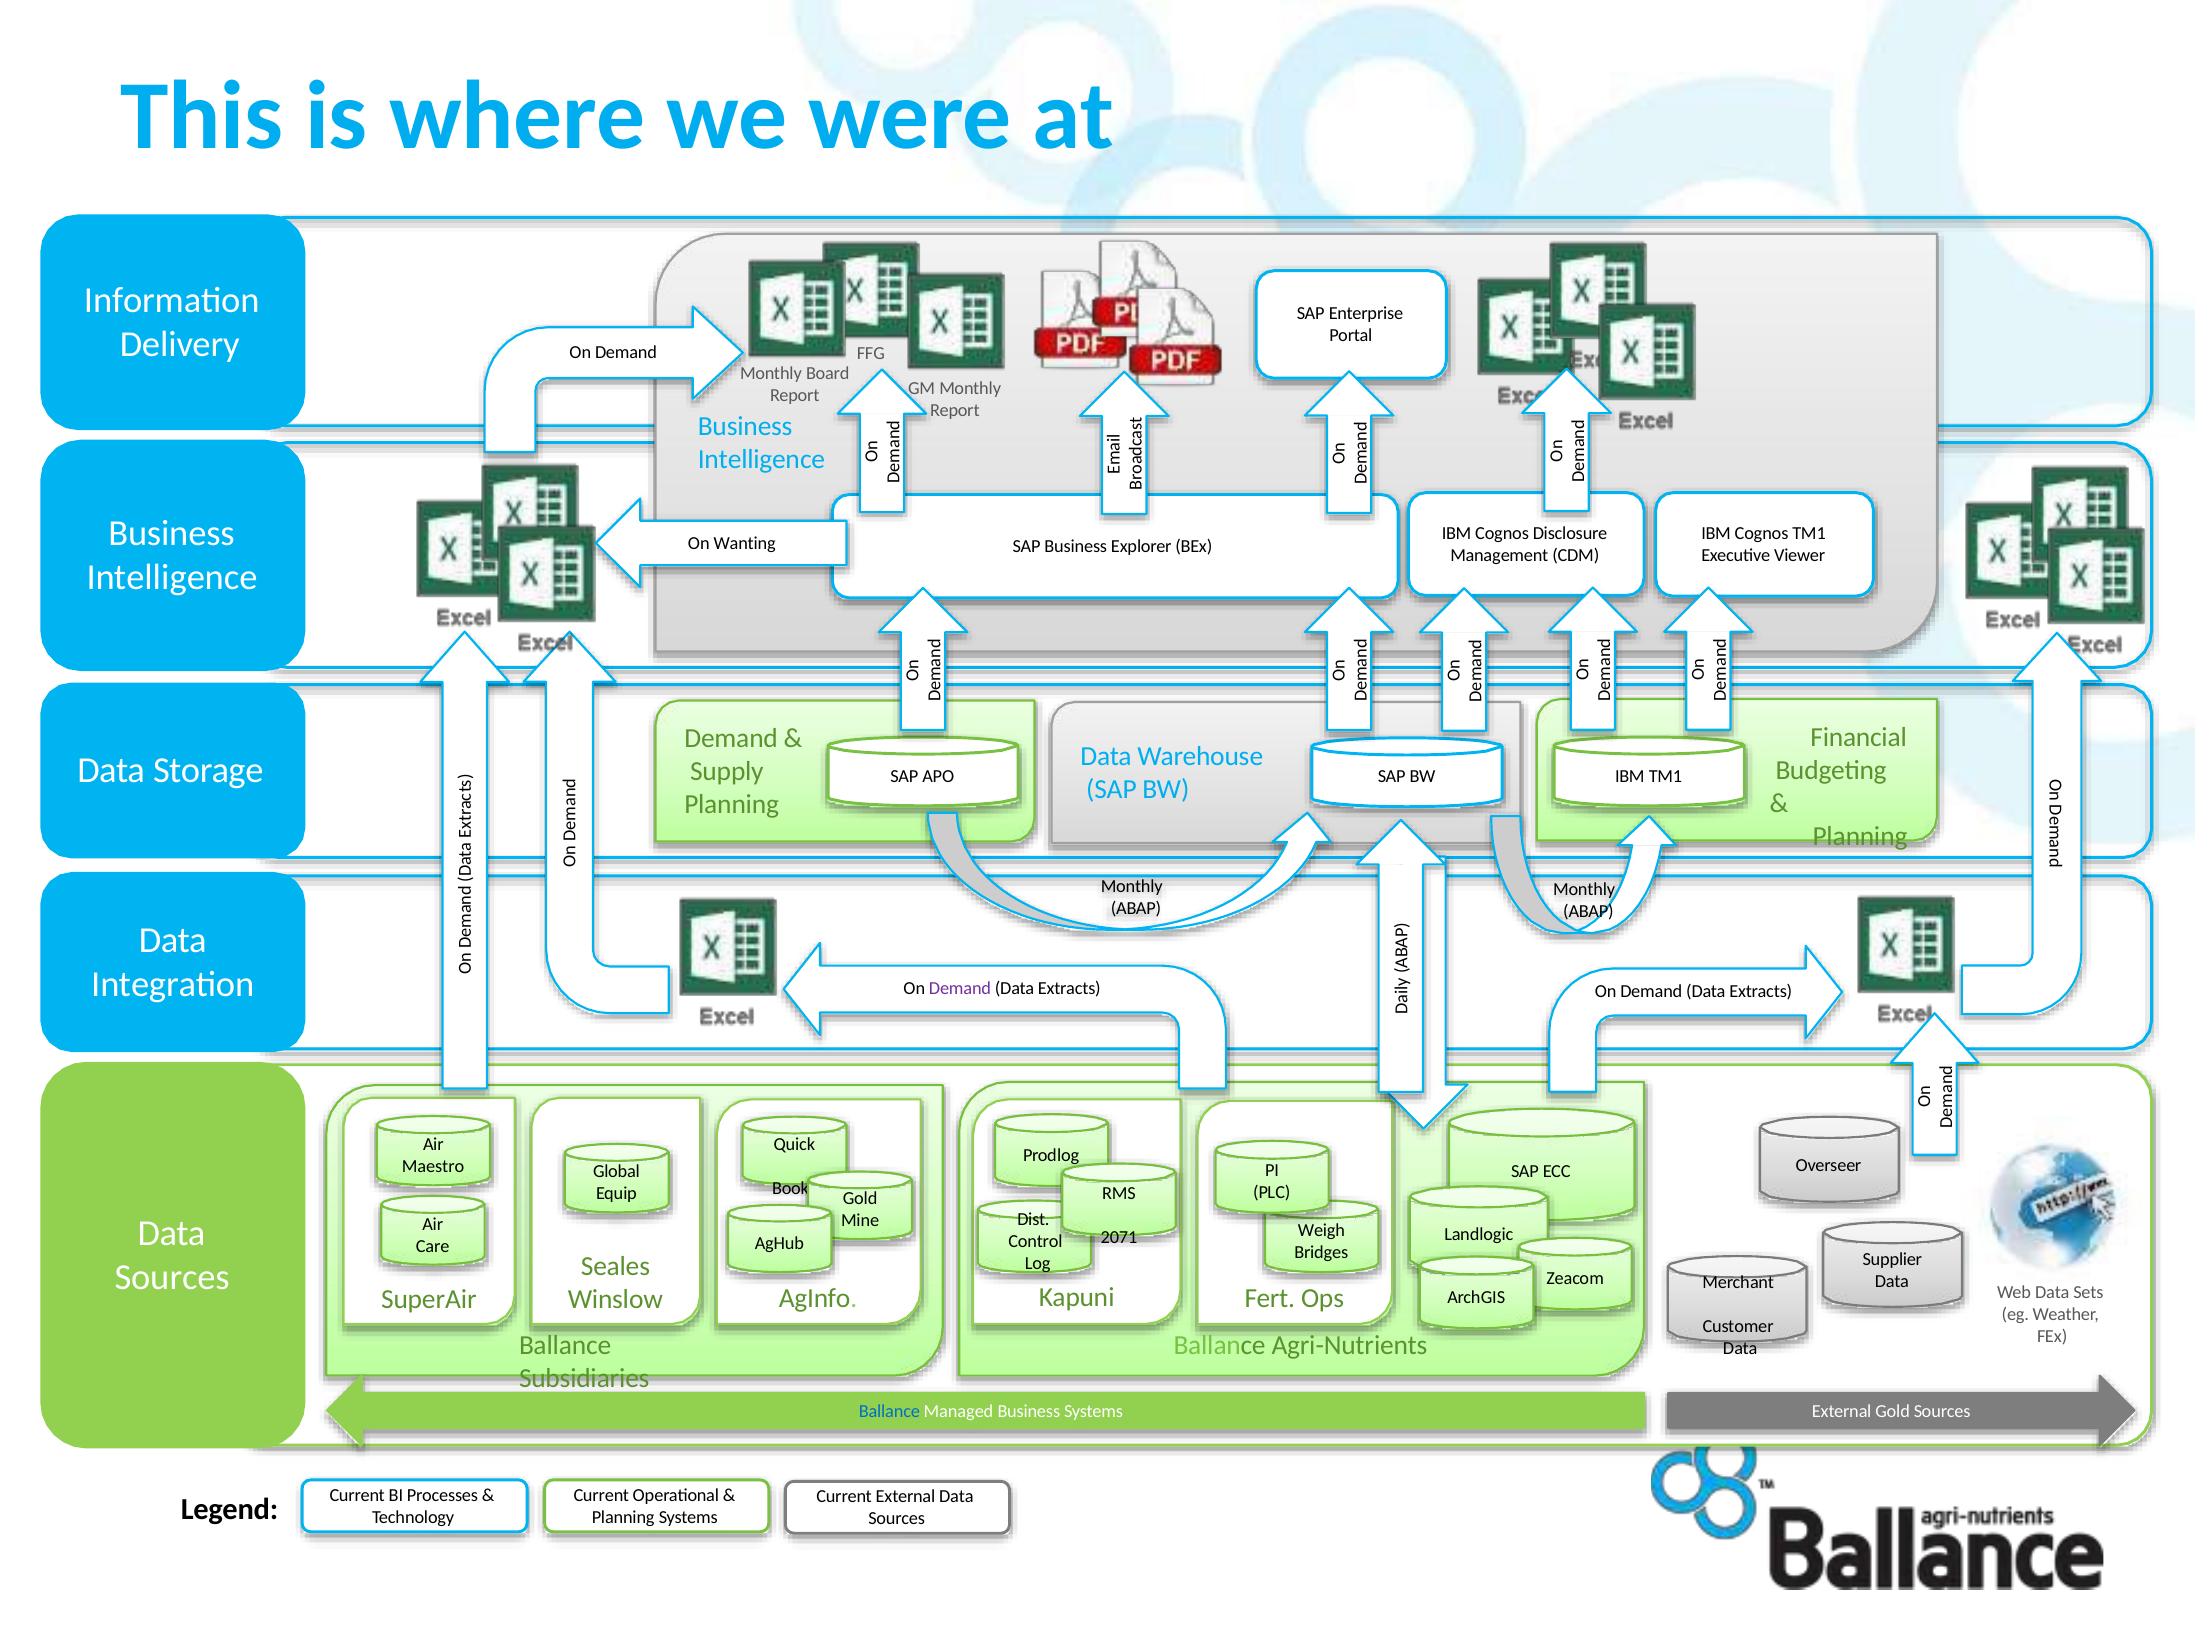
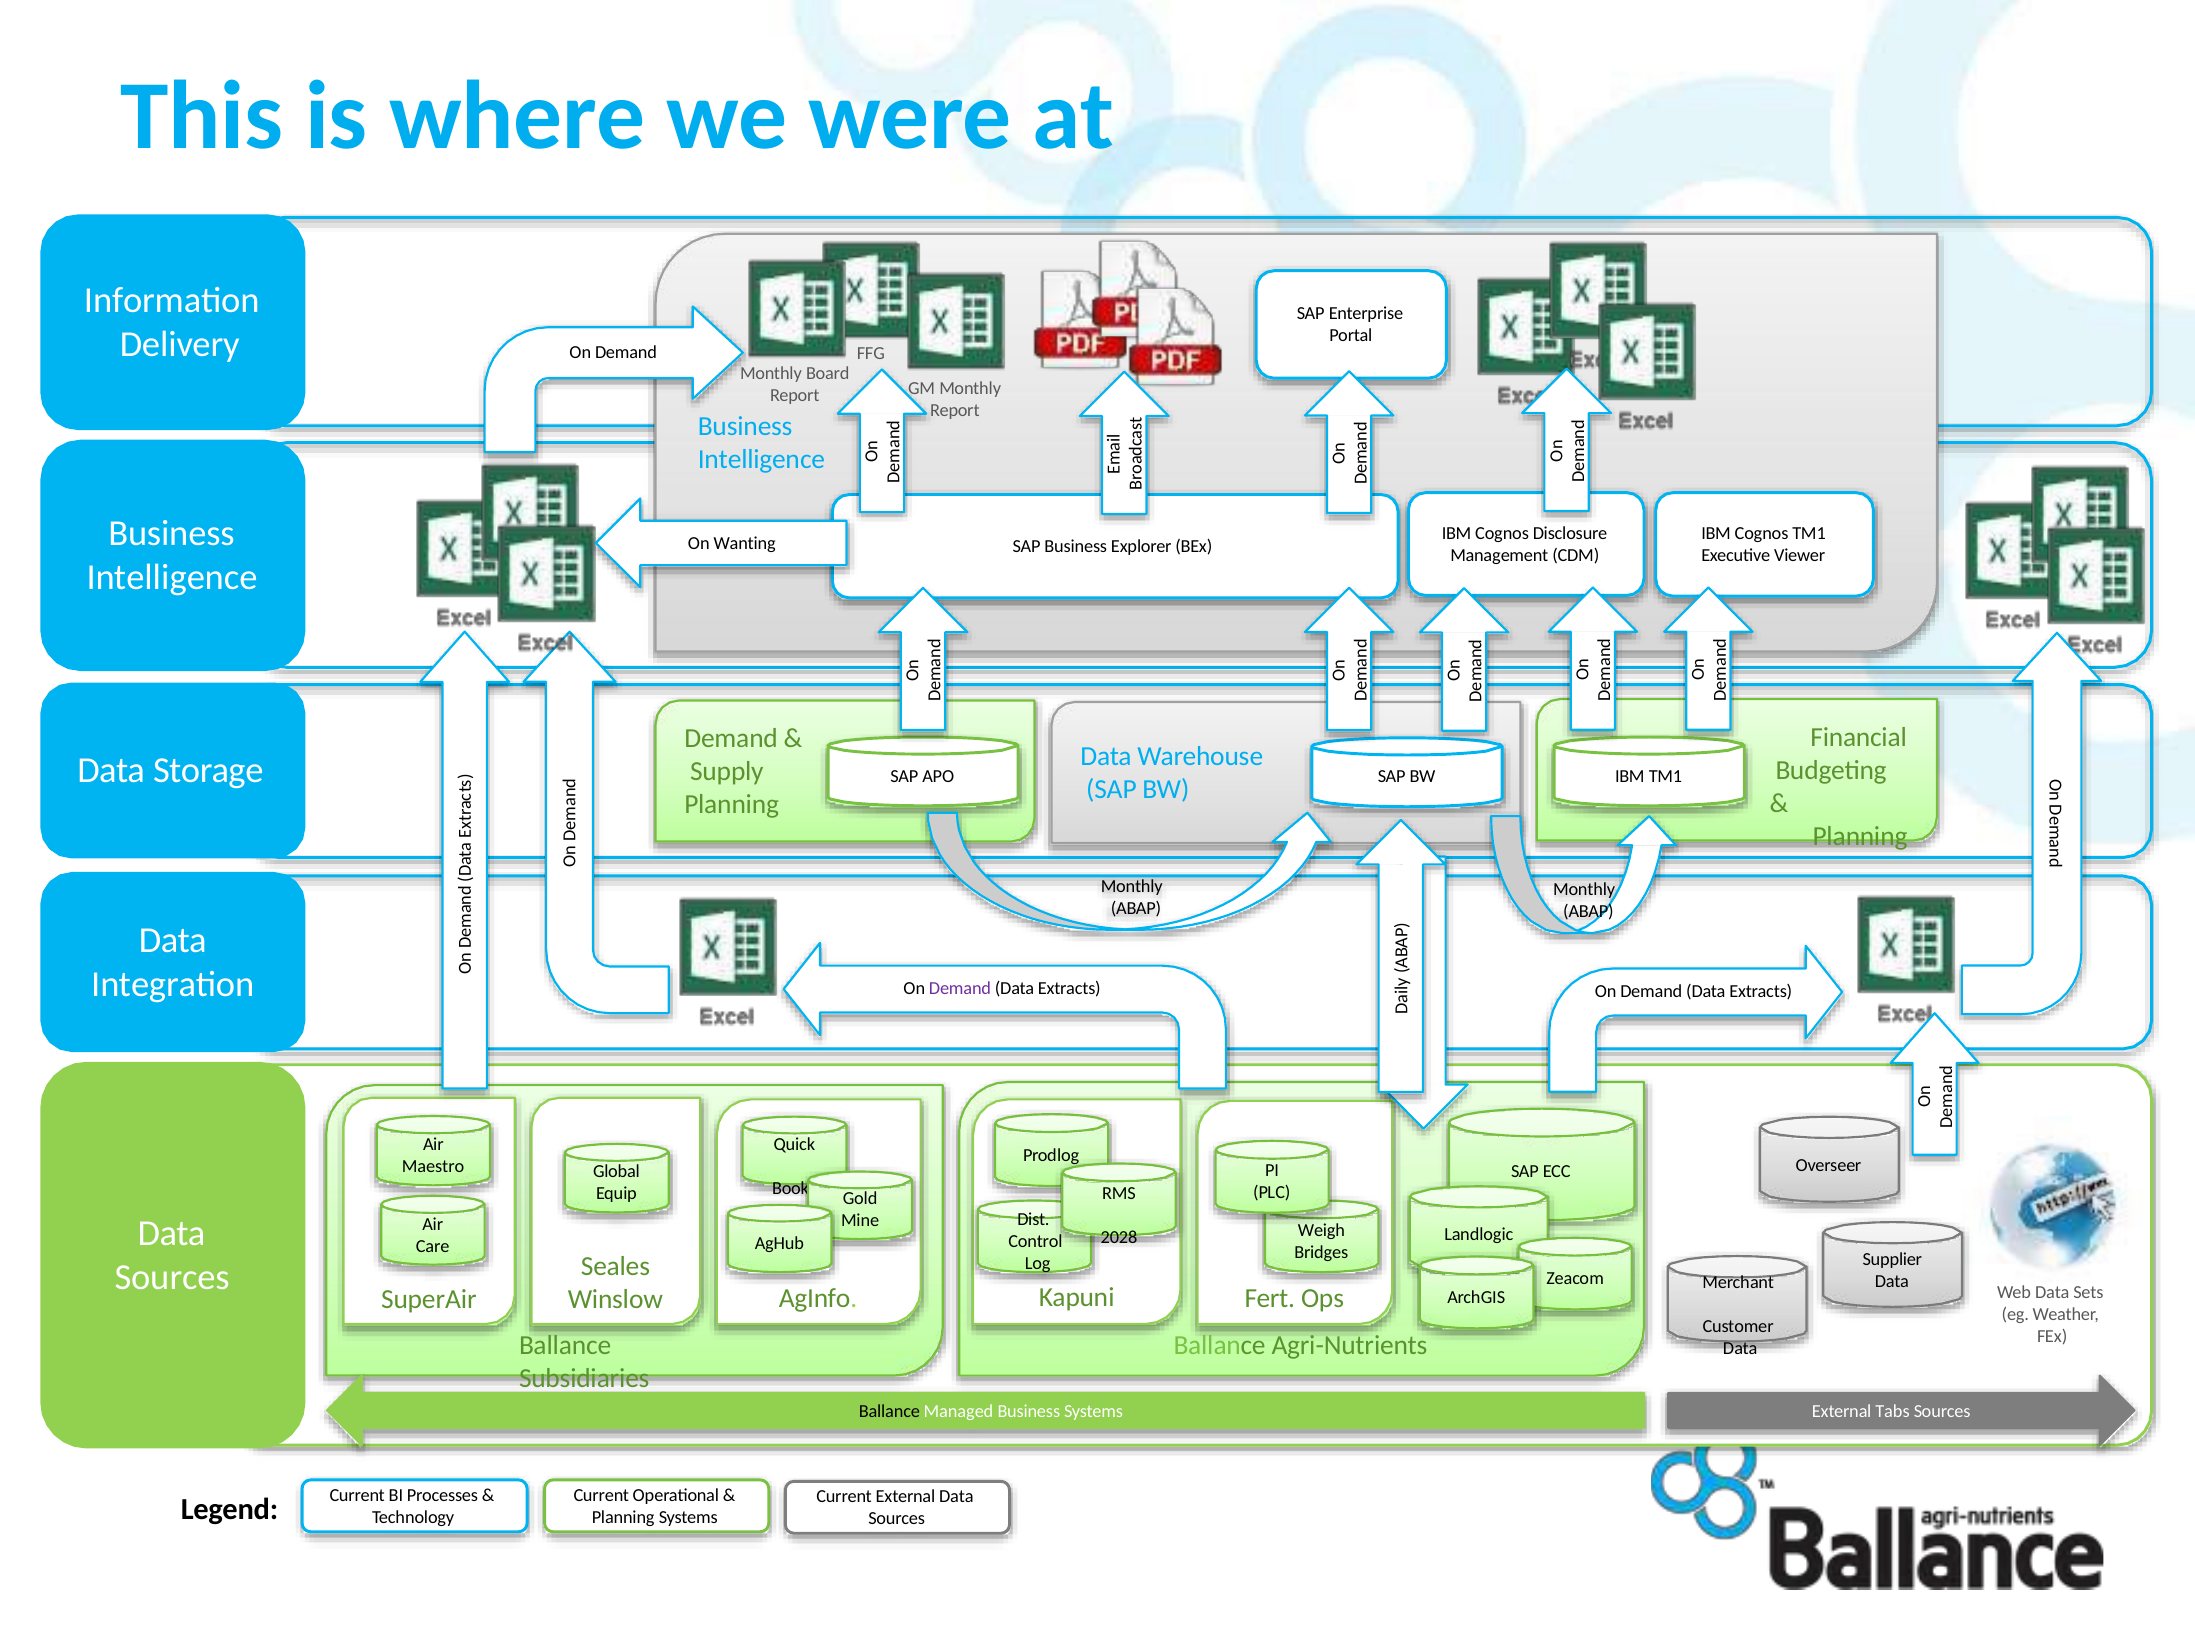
2071: 2071 -> 2028
Ballance at (889, 1411) colour: blue -> black
External Gold: Gold -> Tabs
